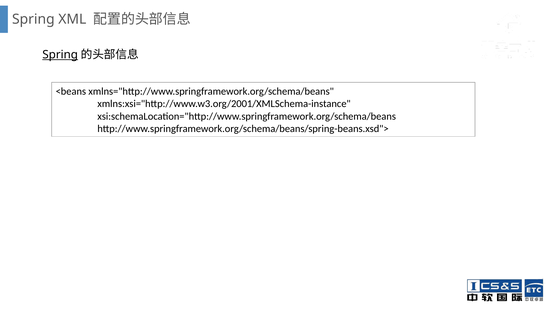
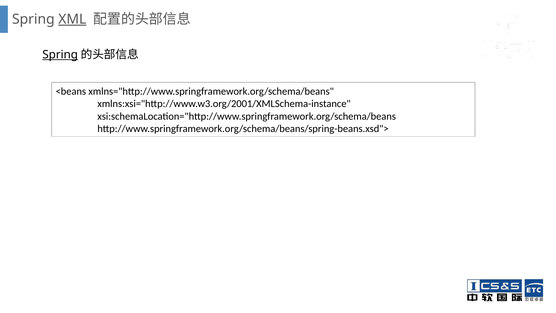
XML underline: none -> present
